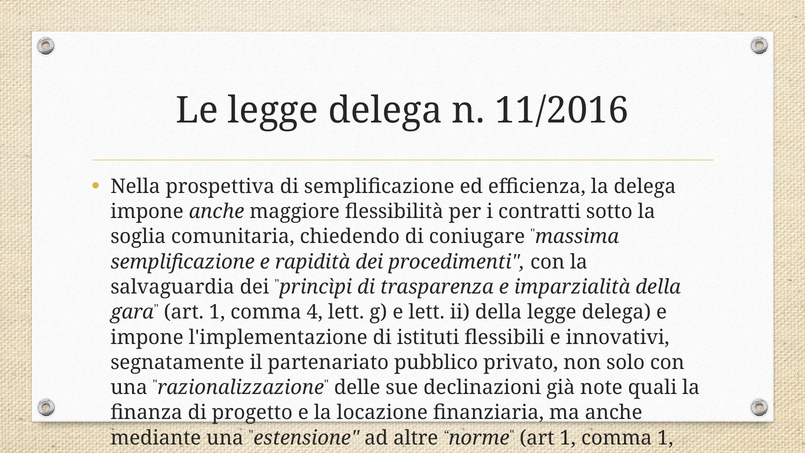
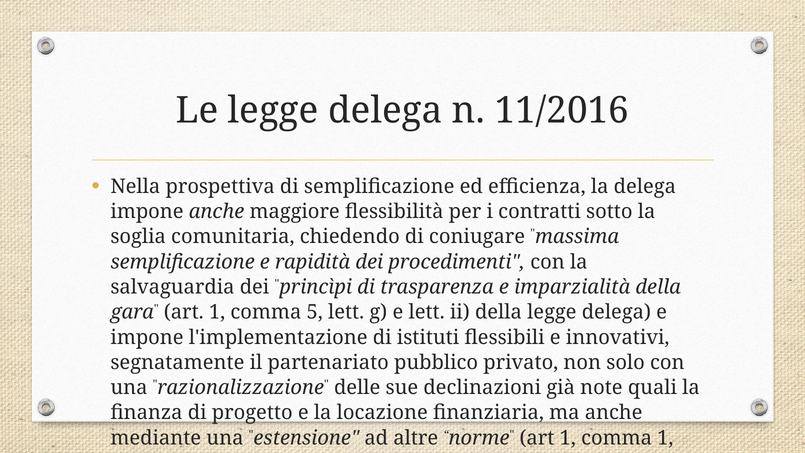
4: 4 -> 5
